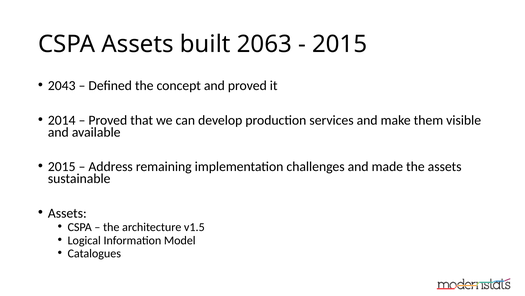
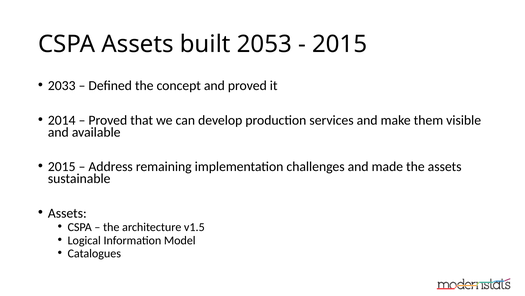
2063: 2063 -> 2053
2043: 2043 -> 2033
